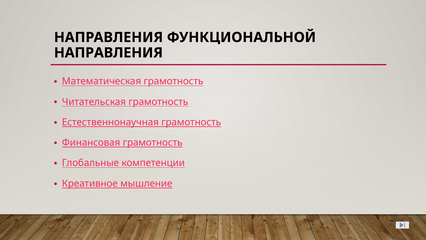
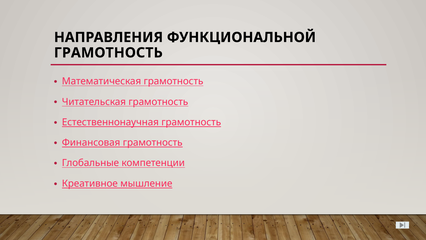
НАПРАВЛЕНИЯ at (108, 53): НАПРАВЛЕНИЯ -> ГРАМОТНОСТЬ
